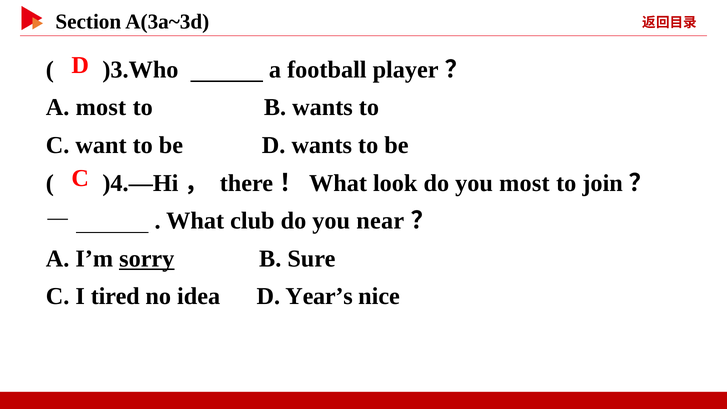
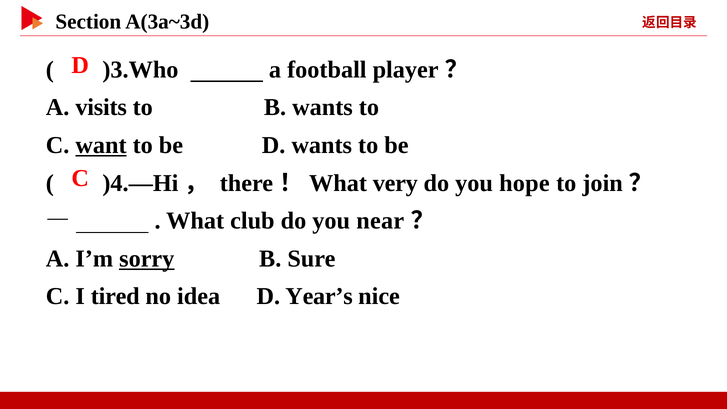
A most: most -> visits
want underline: none -> present
look: look -> very
you most: most -> hope
